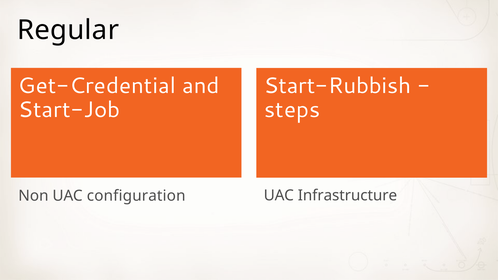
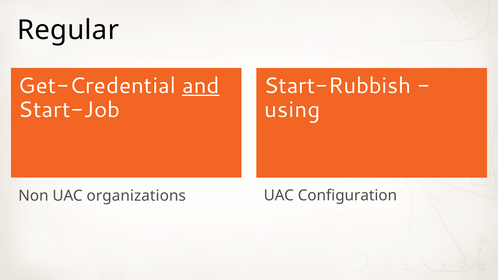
and underline: none -> present
steps: steps -> using
Infrastructure: Infrastructure -> Configuration
configuration: configuration -> organizations
